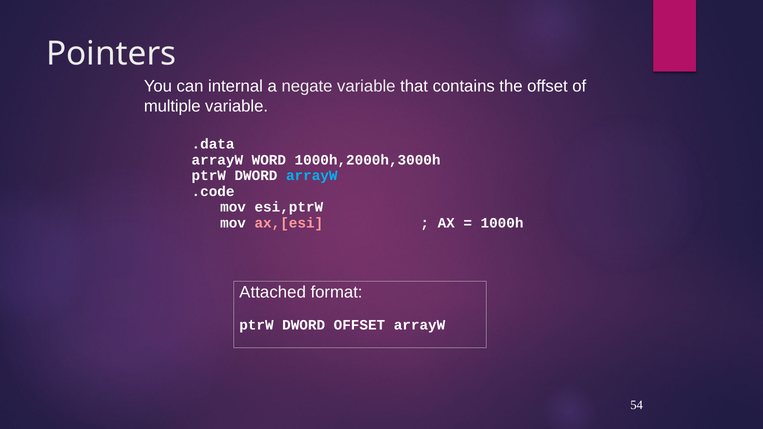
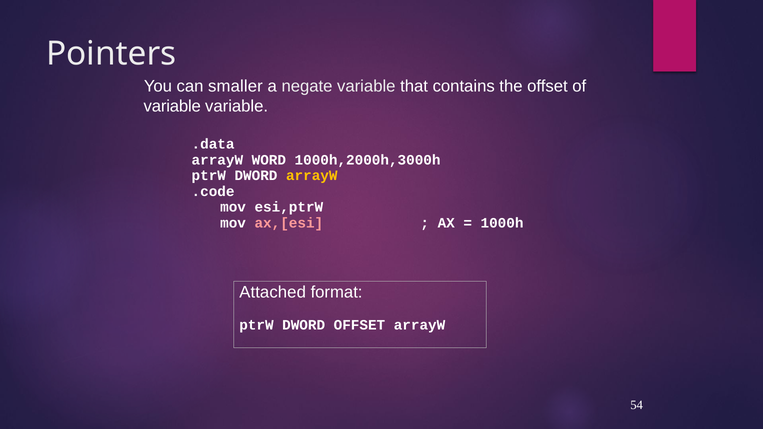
internal: internal -> smaller
multiple at (172, 107): multiple -> variable
arrayW at (312, 176) colour: light blue -> yellow
